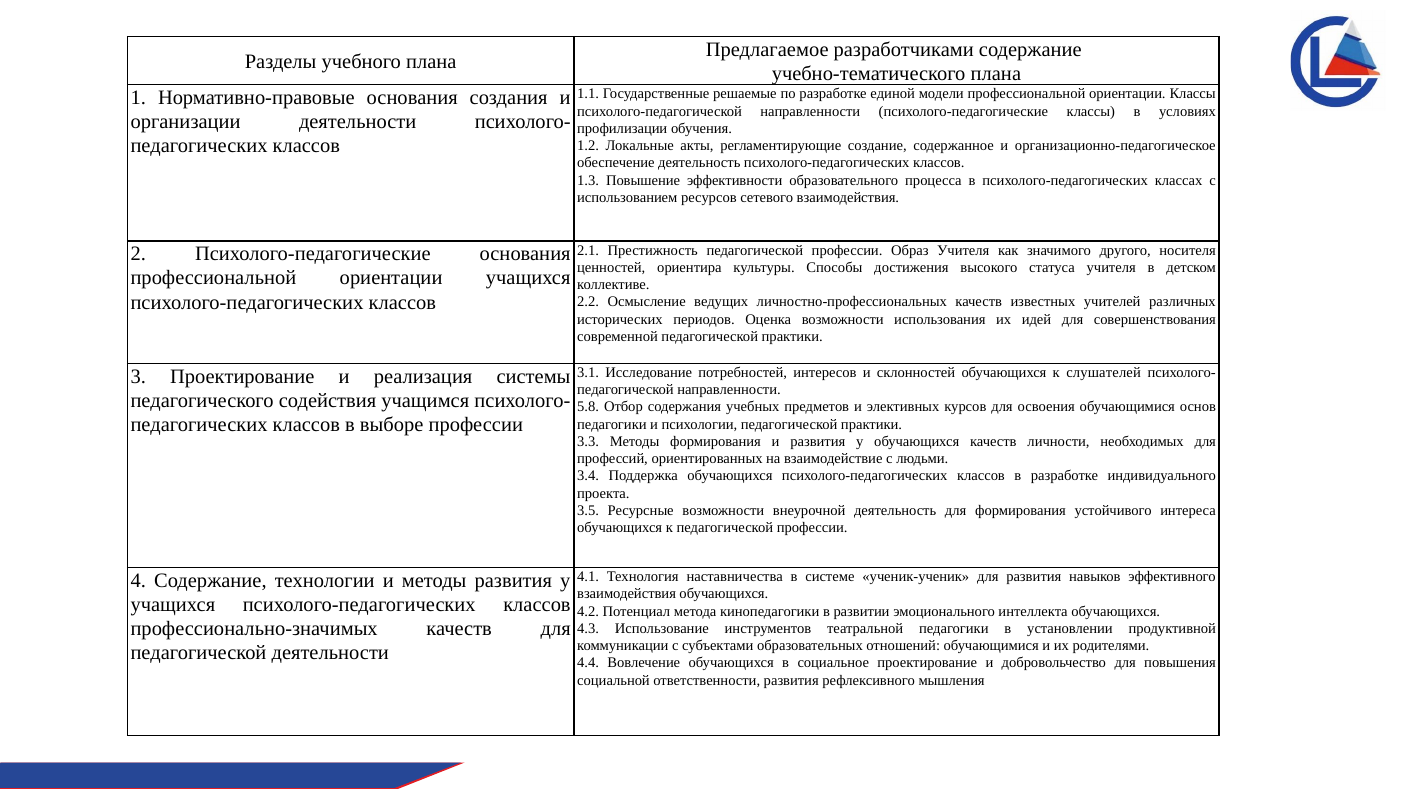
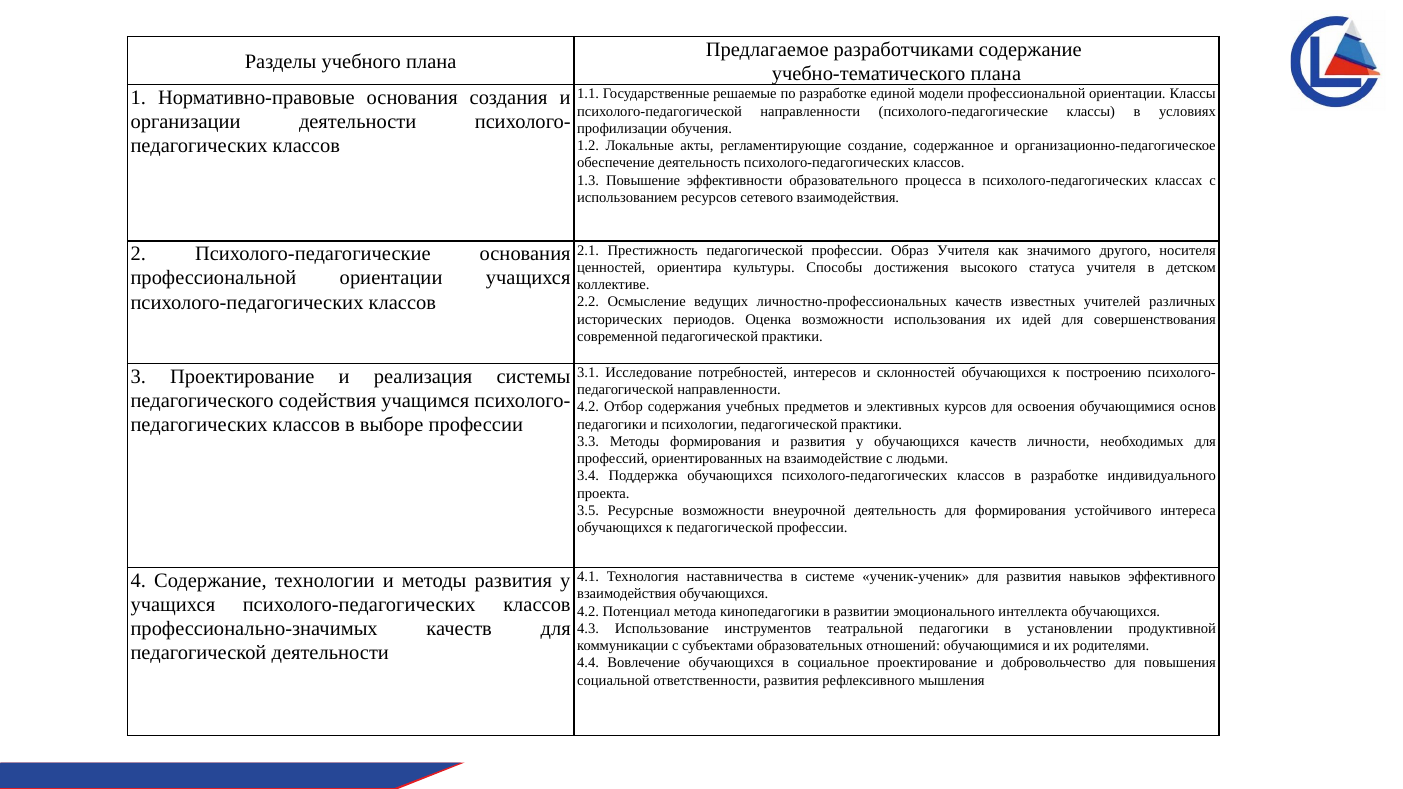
слушателей: слушателей -> построению
5.8 at (588, 407): 5.8 -> 4.2
